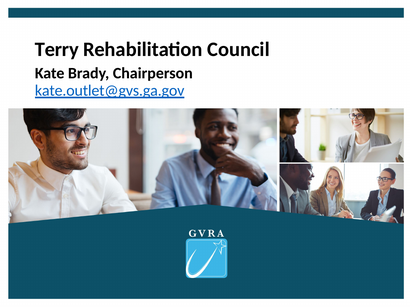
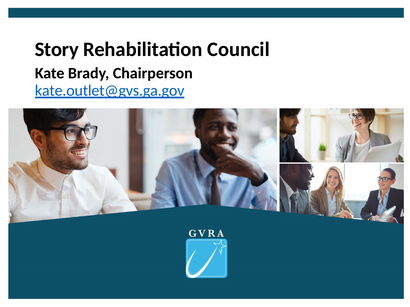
Terry: Terry -> Story
